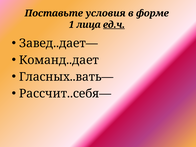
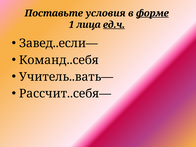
форме underline: none -> present
Завед..дает—: Завед..дает— -> Завед..если—
Команд..дает: Команд..дает -> Команд..себя
Гласных..вать—: Гласных..вать— -> Учитель..вать—
